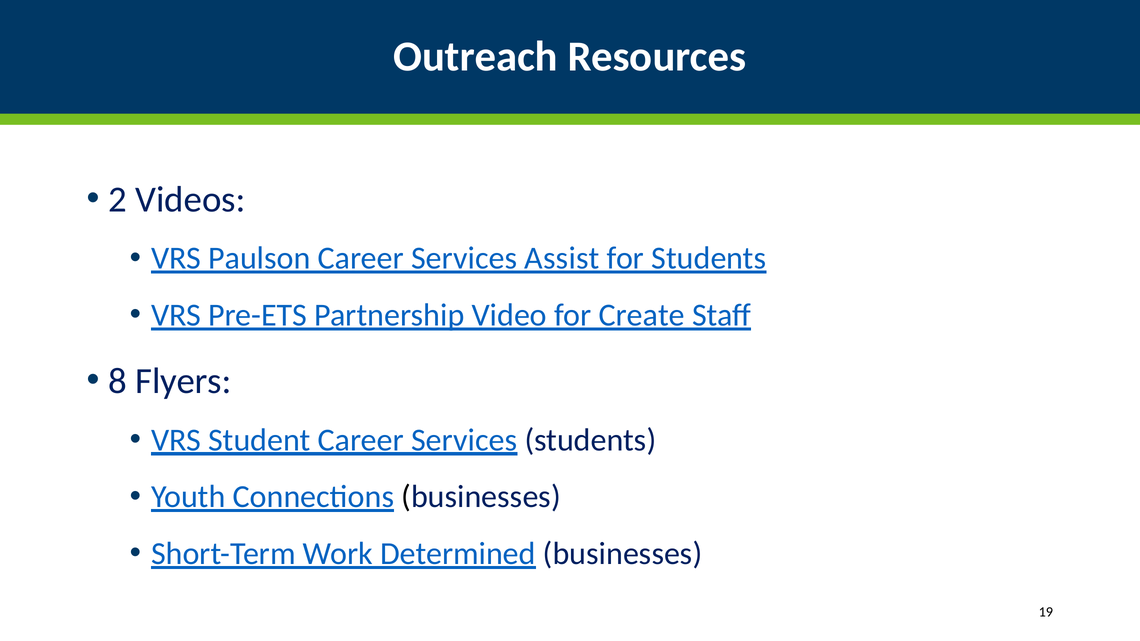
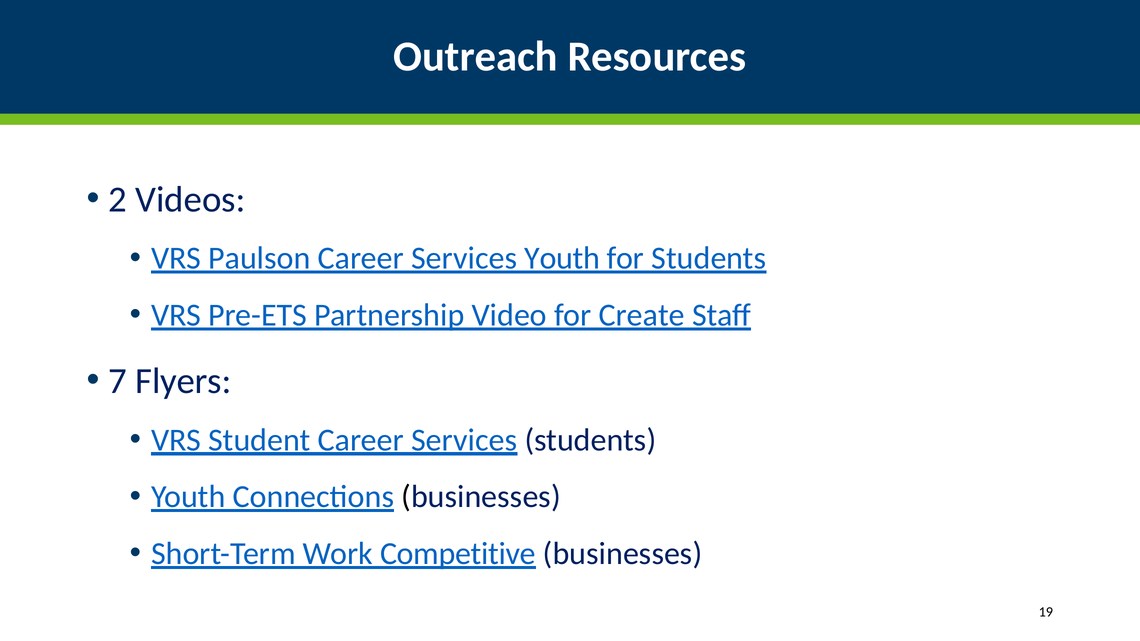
Services Assist: Assist -> Youth
8: 8 -> 7
Determined: Determined -> Competitive
